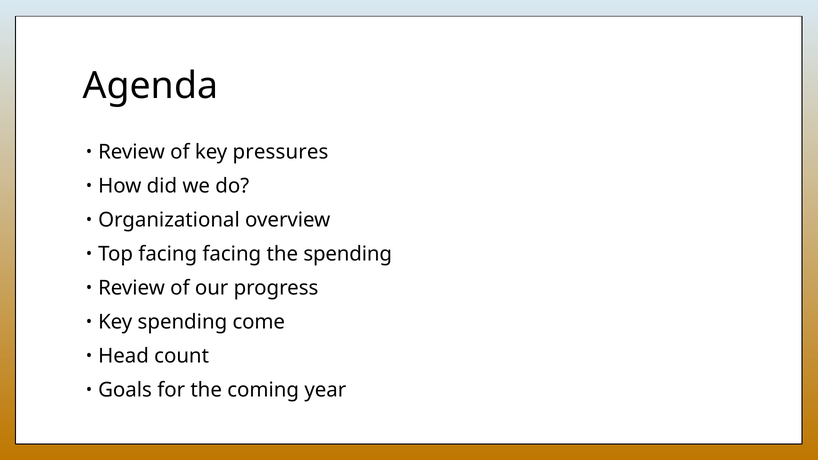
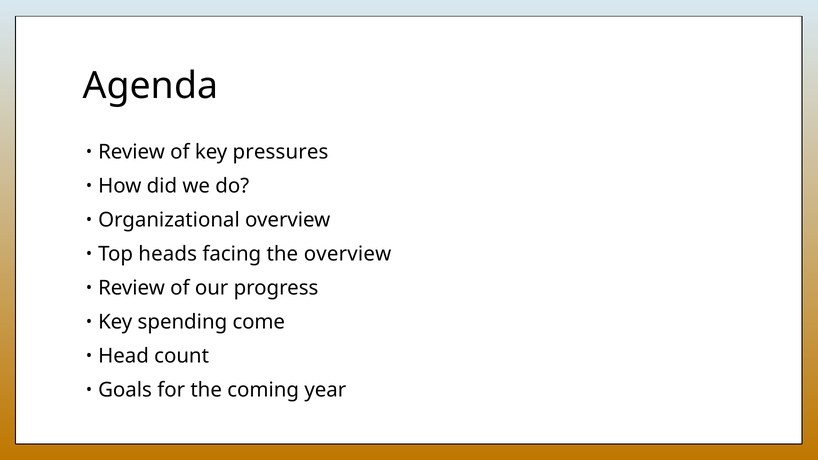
Top facing: facing -> heads
the spending: spending -> overview
